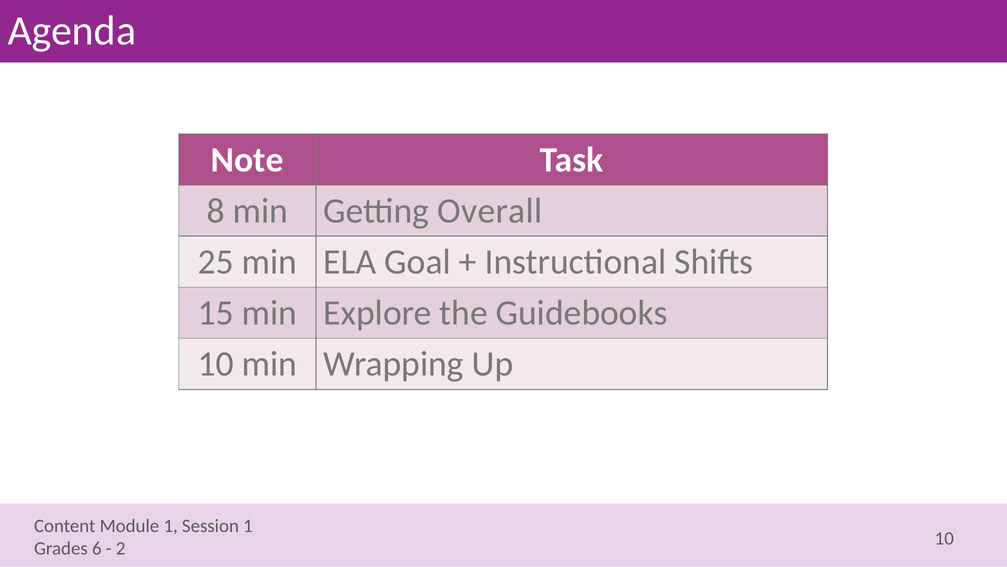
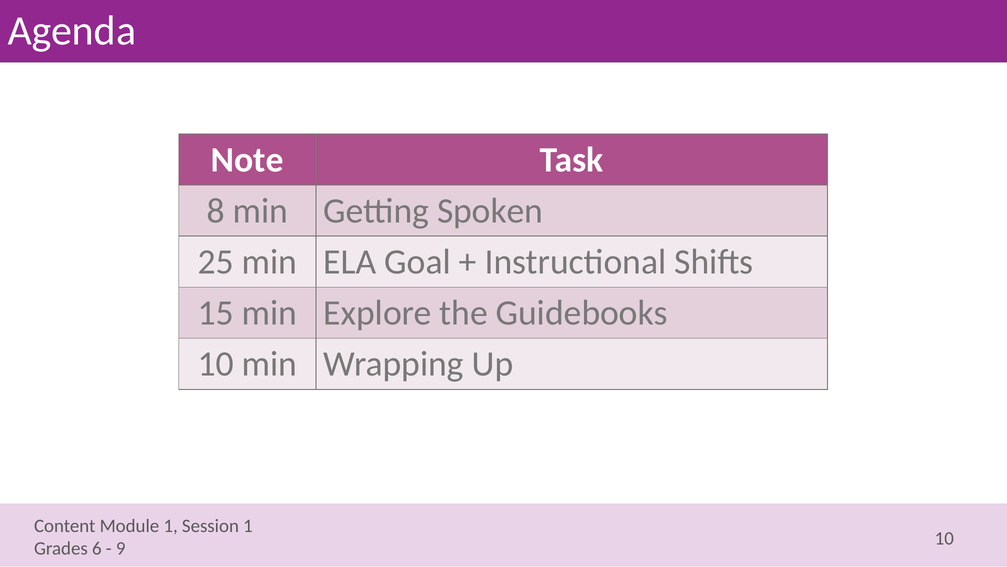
Overall: Overall -> Spoken
2: 2 -> 9
